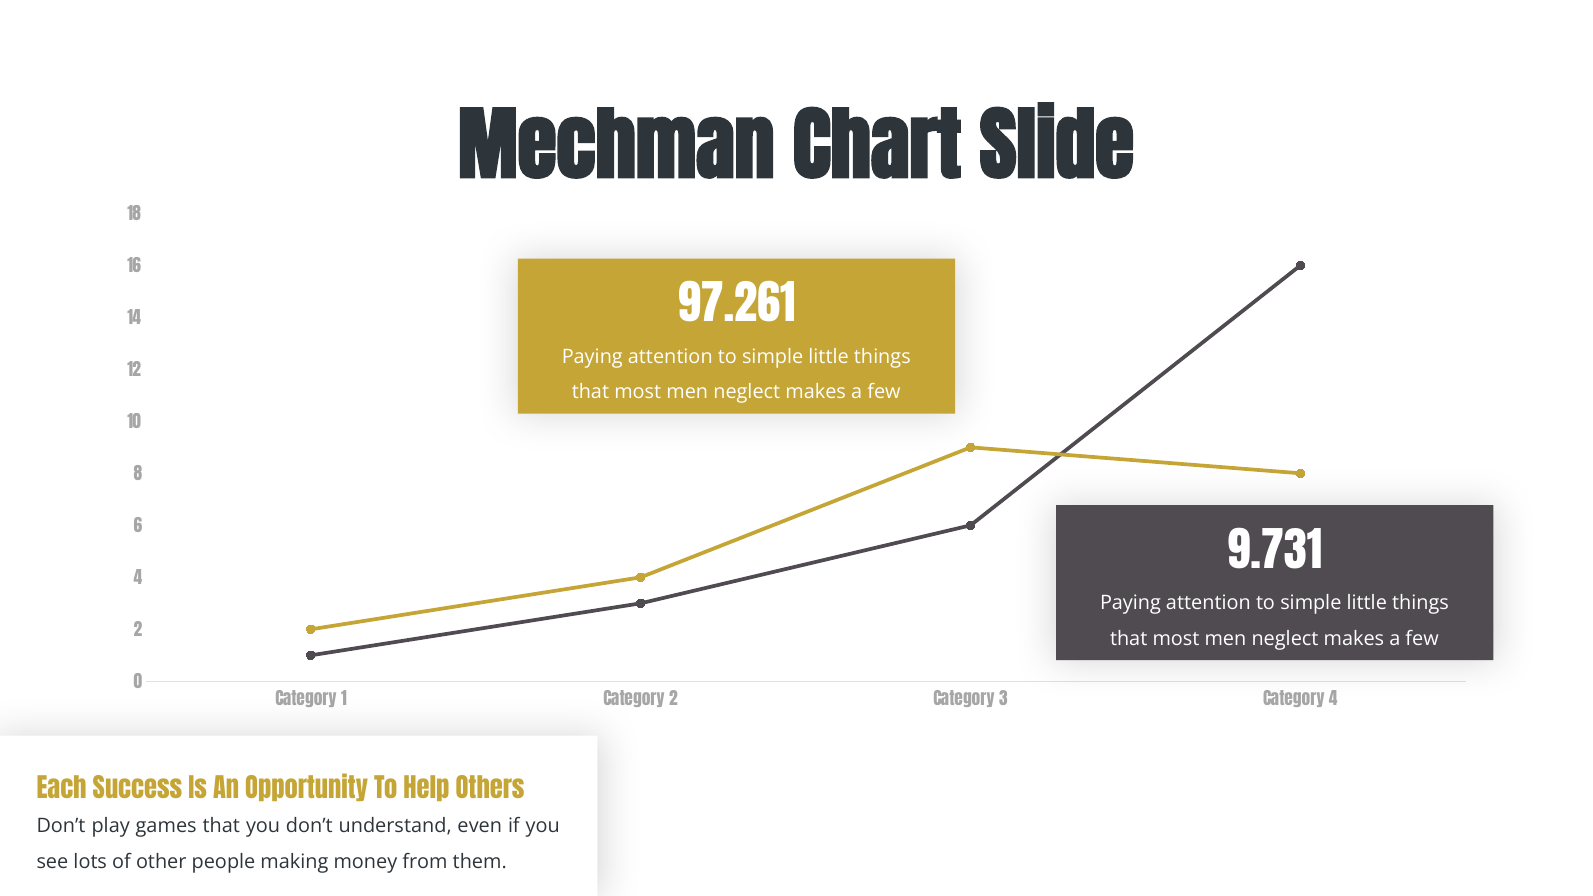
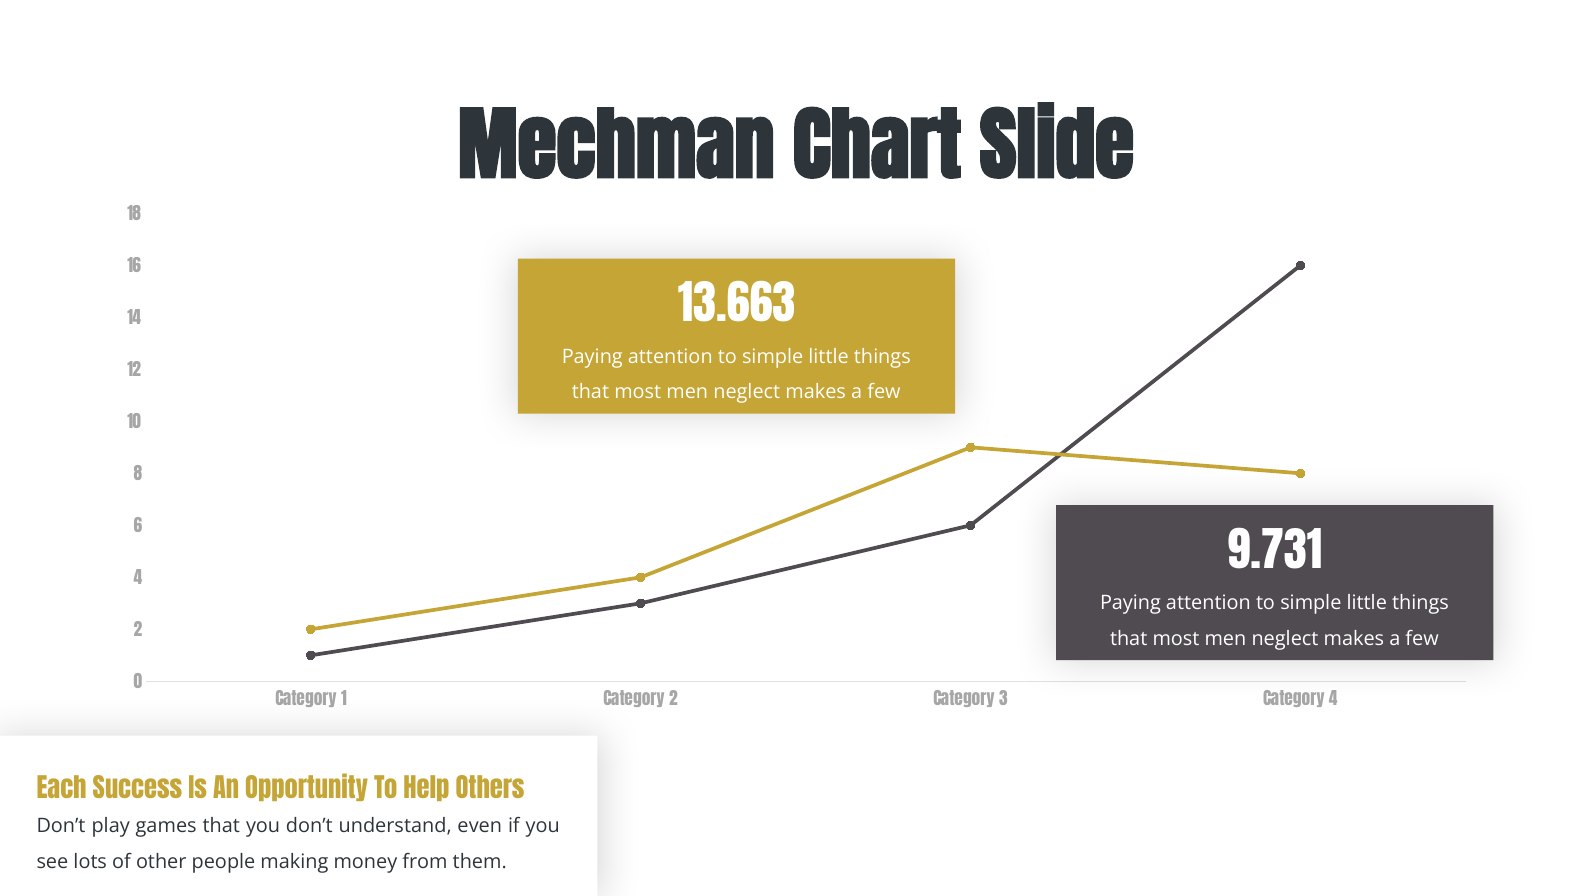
97.261: 97.261 -> 13.663
